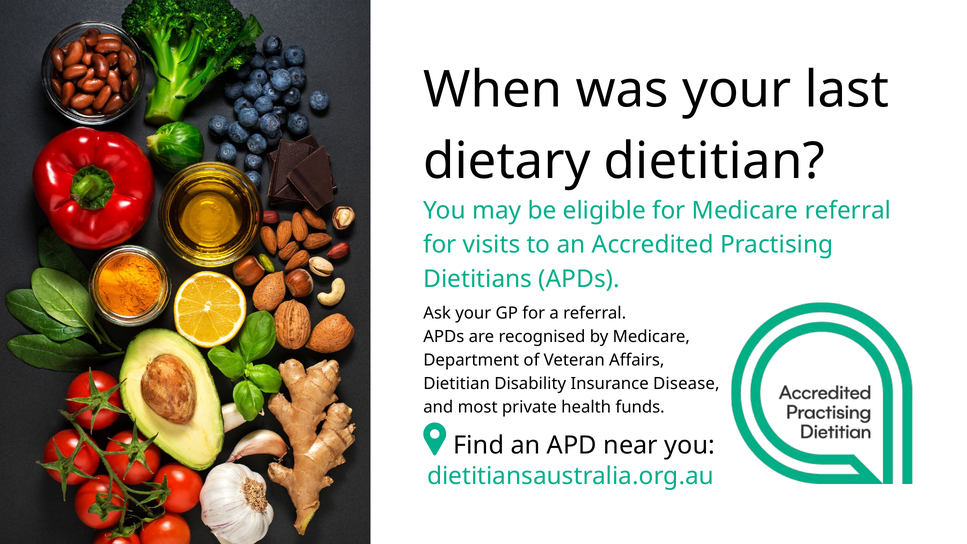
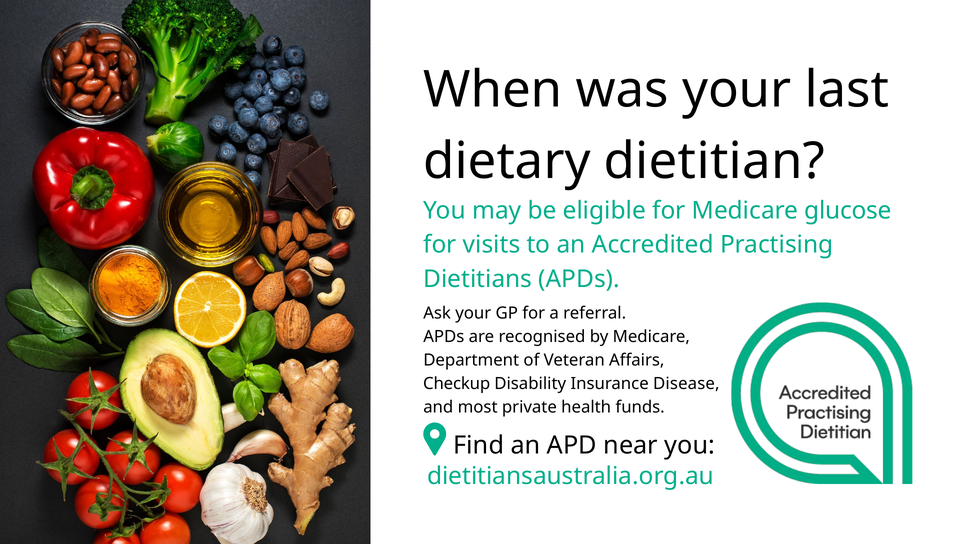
Medicare referral: referral -> glucose
Dietitian at (457, 383): Dietitian -> Checkup
